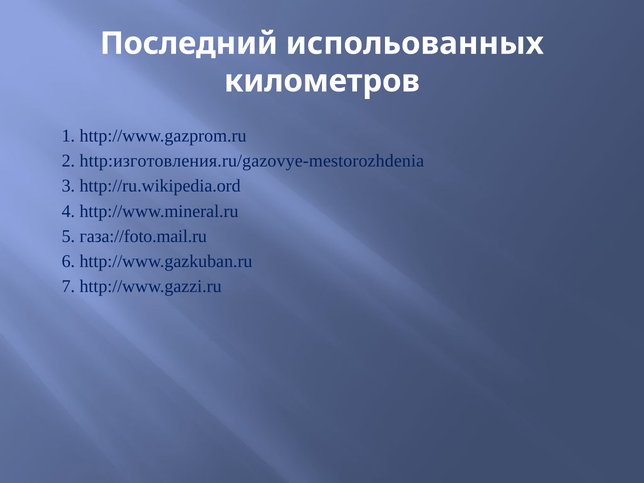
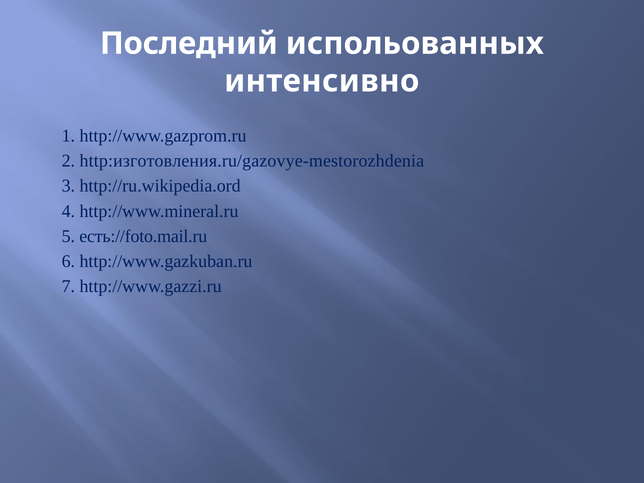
километров: километров -> интенсивно
газа://foto.mail.ru: газа://foto.mail.ru -> есть://foto.mail.ru
